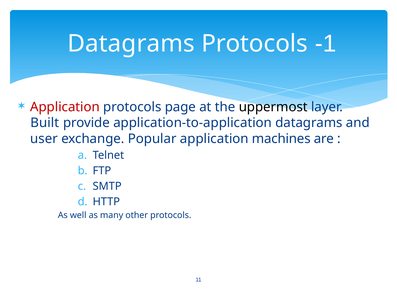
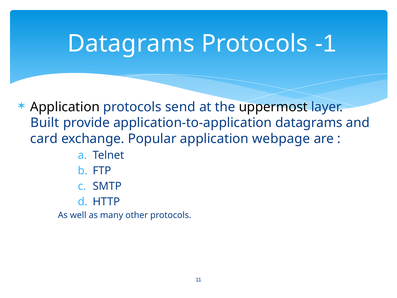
Application at (65, 107) colour: red -> black
page: page -> send
user: user -> card
machines: machines -> webpage
